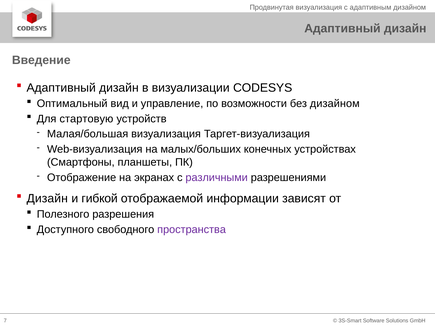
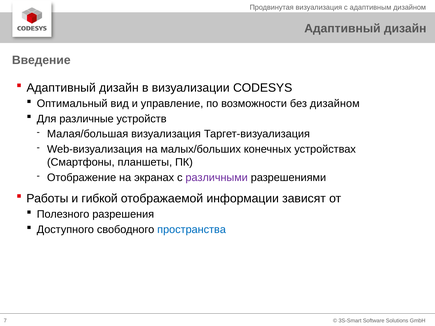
стартовую: стартовую -> различные
Дизайн at (47, 199): Дизайн -> Работы
пространства colour: purple -> blue
